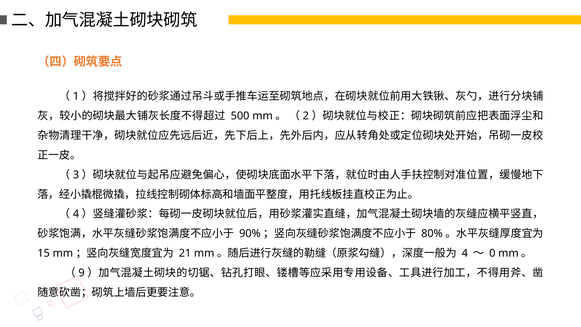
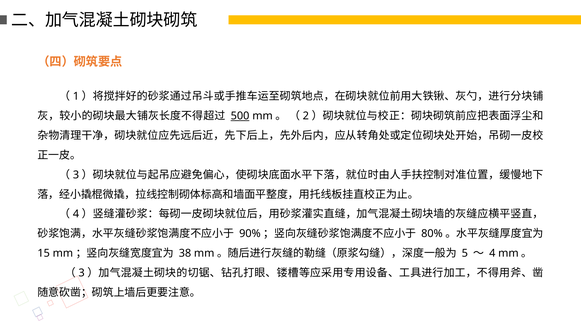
500 underline: none -> present
21: 21 -> 38
4: 4 -> 5
0: 0 -> 4
9: 9 -> 3
